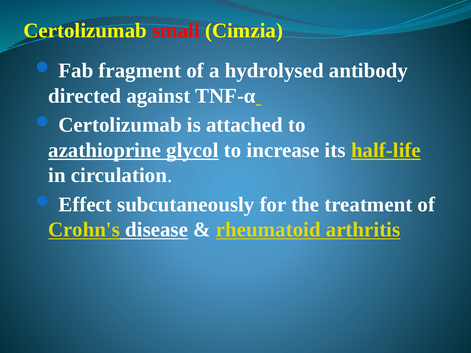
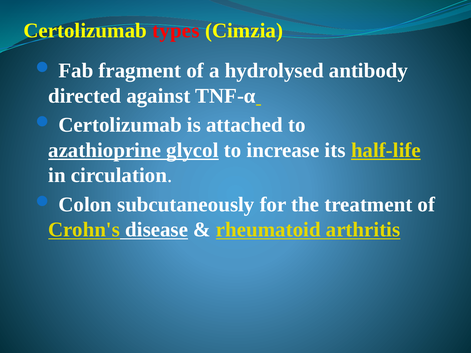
small: small -> types
Effect: Effect -> Colon
